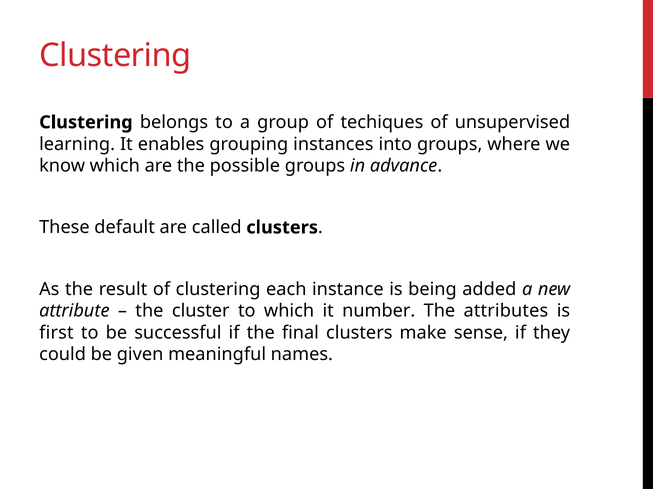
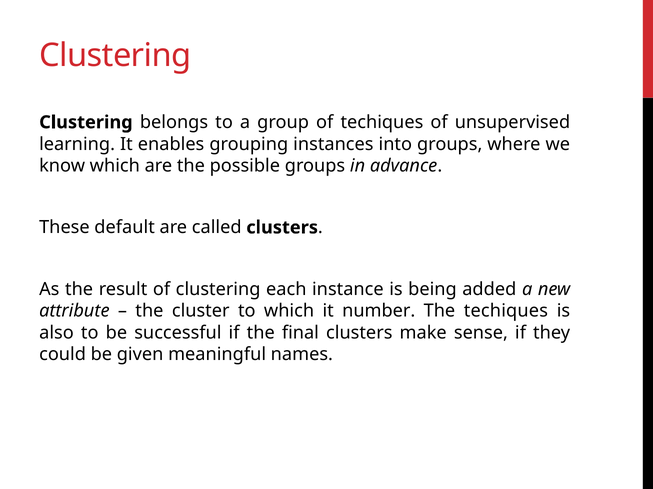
The attributes: attributes -> techiques
first: first -> also
